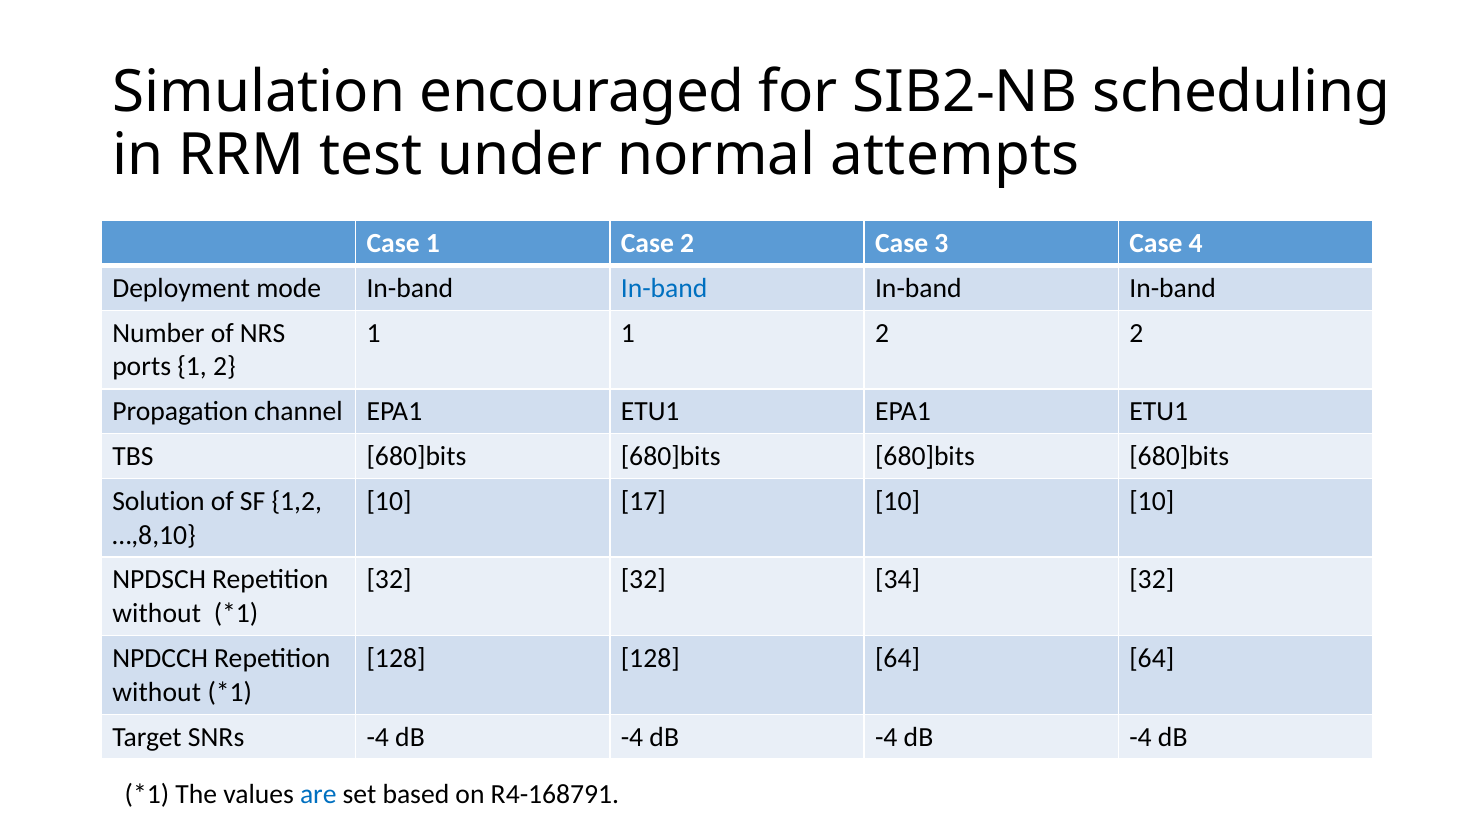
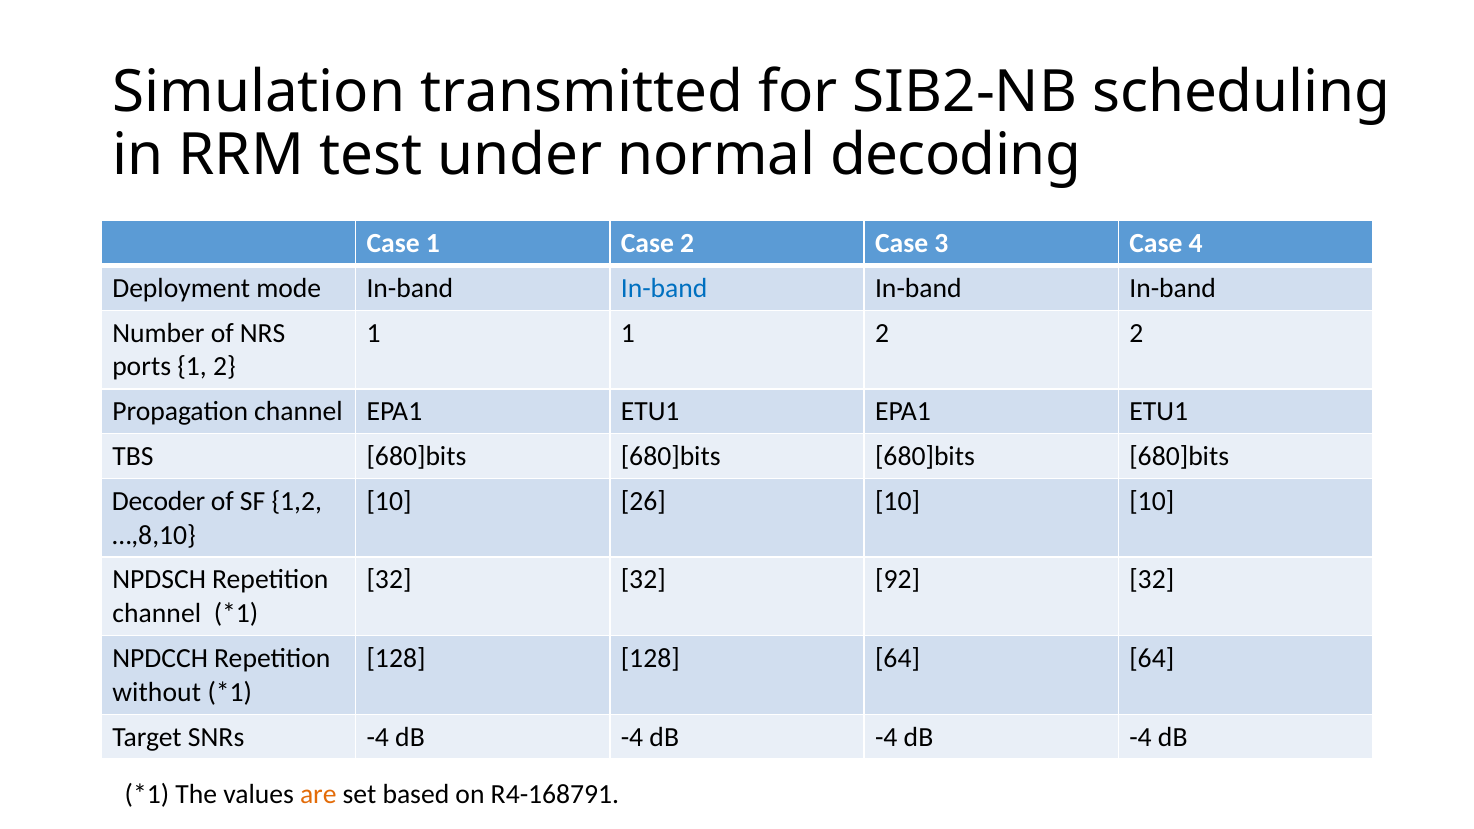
encouraged: encouraged -> transmitted
attempts: attempts -> decoding
Solution: Solution -> Decoder
17: 17 -> 26
34: 34 -> 92
without at (157, 614): without -> channel
are colour: blue -> orange
